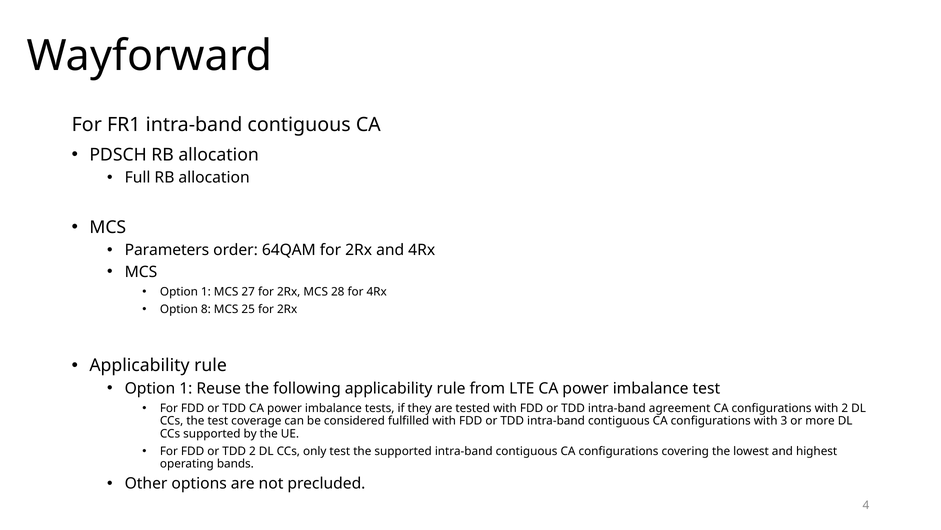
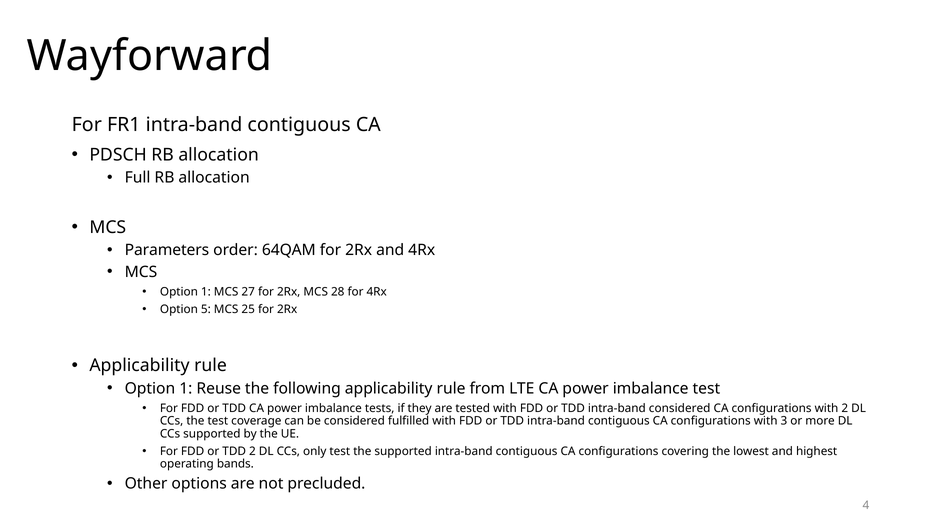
8: 8 -> 5
intra-band agreement: agreement -> considered
